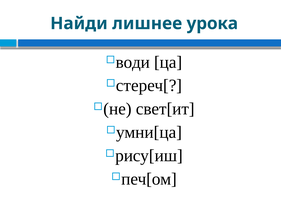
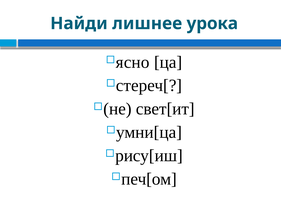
води: води -> ясно
